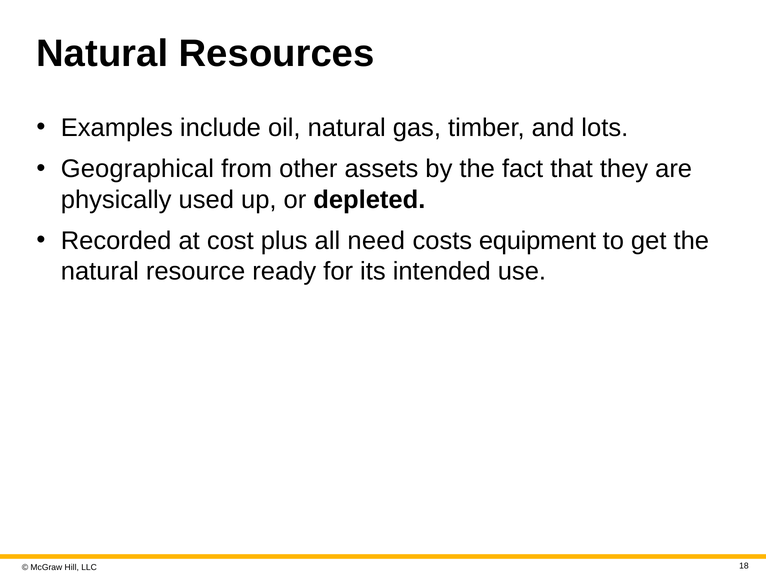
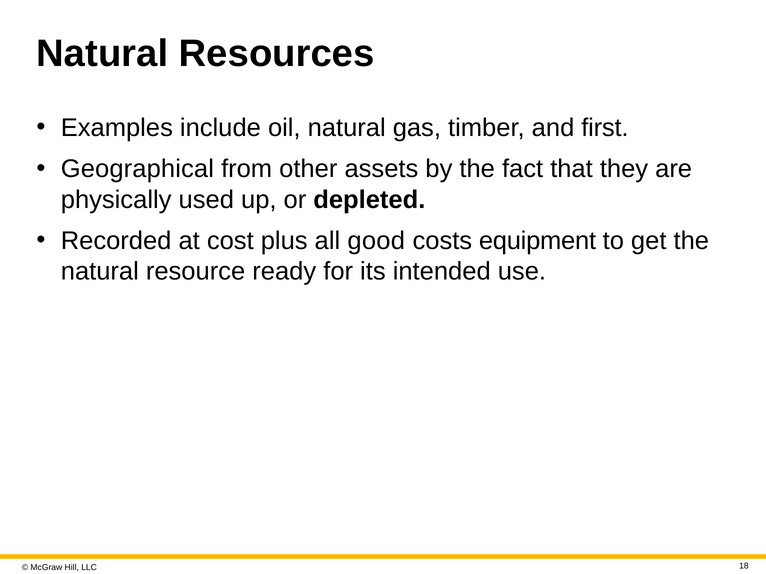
lots: lots -> first
need: need -> good
